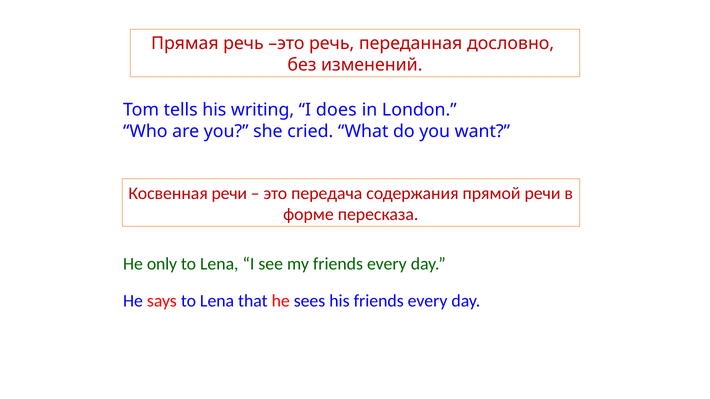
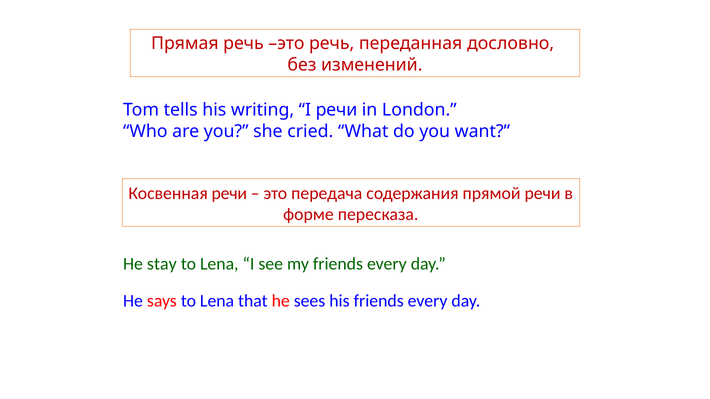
I does: does -> речи
only: only -> stay
